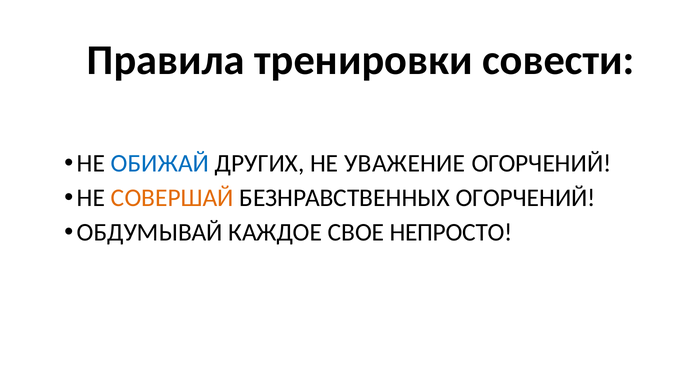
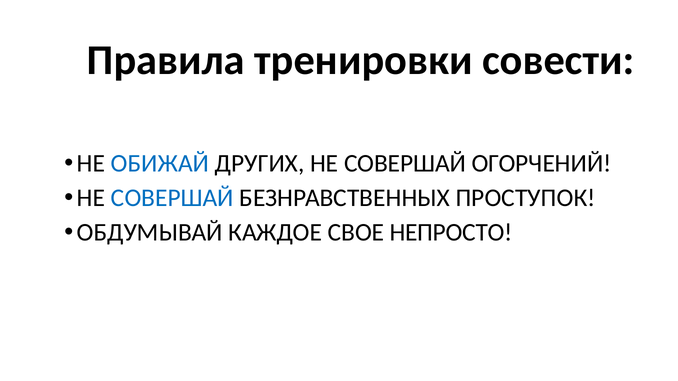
ДРУГИХ НЕ УВАЖЕНИЕ: УВАЖЕНИЕ -> СОВЕРШАЙ
СОВЕРШАЙ at (172, 198) colour: orange -> blue
БЕЗНРАВСТВЕННЫХ ОГОРЧЕНИЙ: ОГОРЧЕНИЙ -> ПРОСТУПОК
